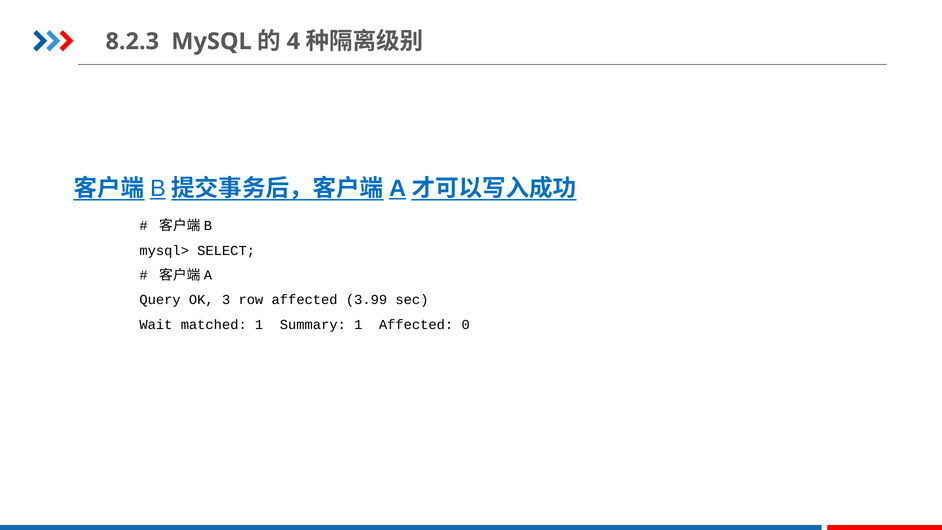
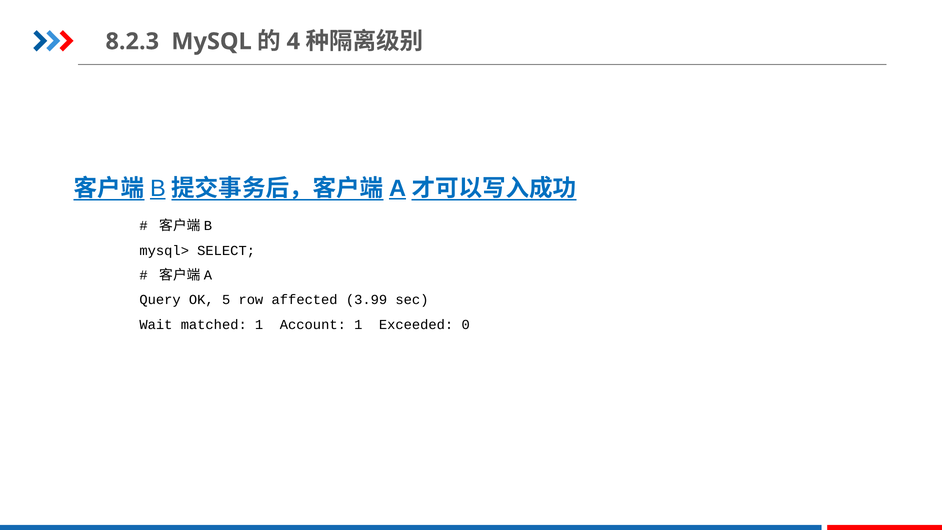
3: 3 -> 5
Summary: Summary -> Account
1 Affected: Affected -> Exceeded
